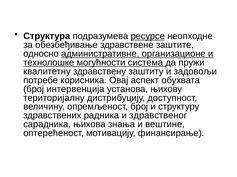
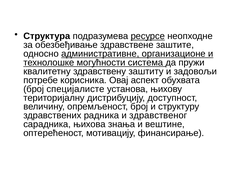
интервенција: интервенција -> специјалисте
